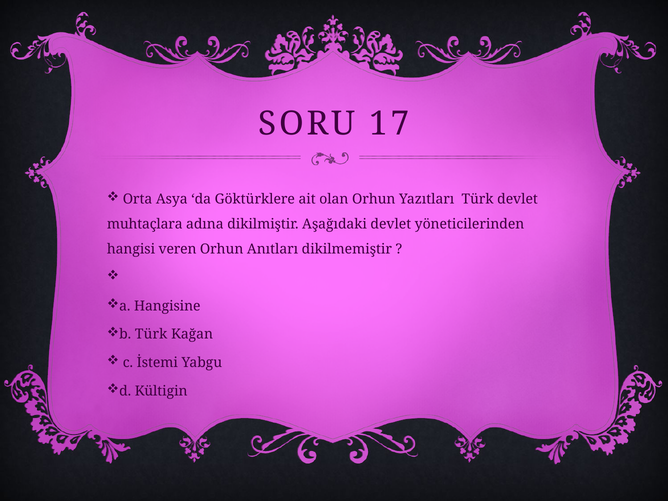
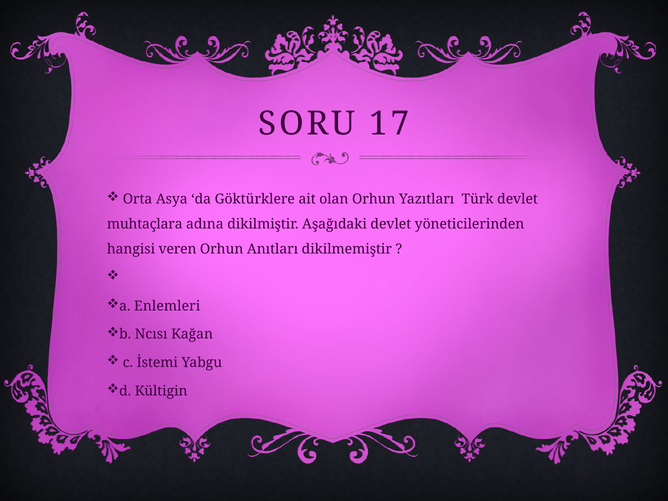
Hangisine: Hangisine -> Enlemleri
b Türk: Türk -> Ncısı
